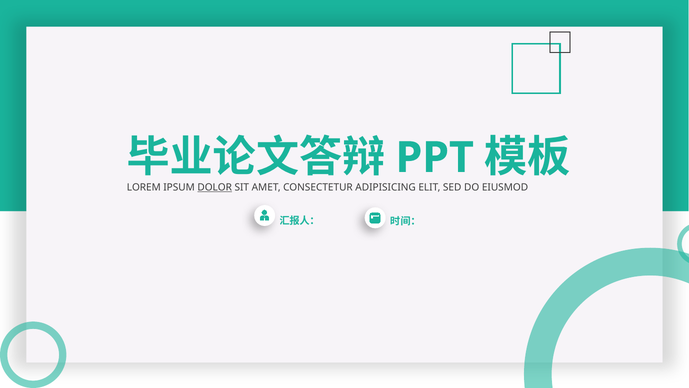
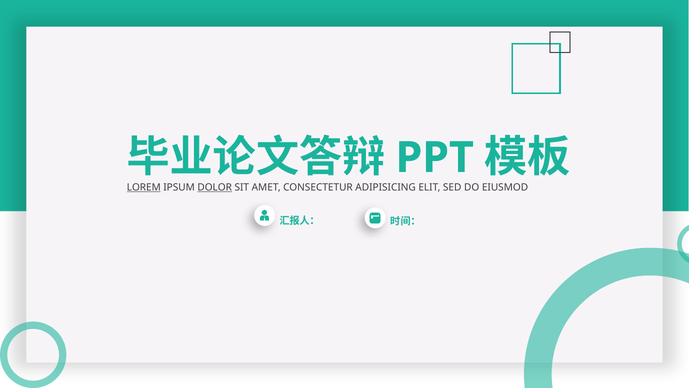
LOREM underline: none -> present
